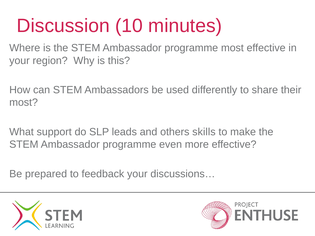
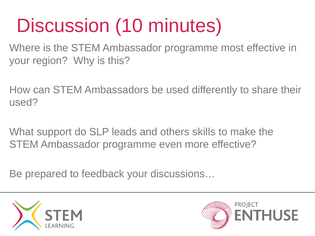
most at (24, 103): most -> used
